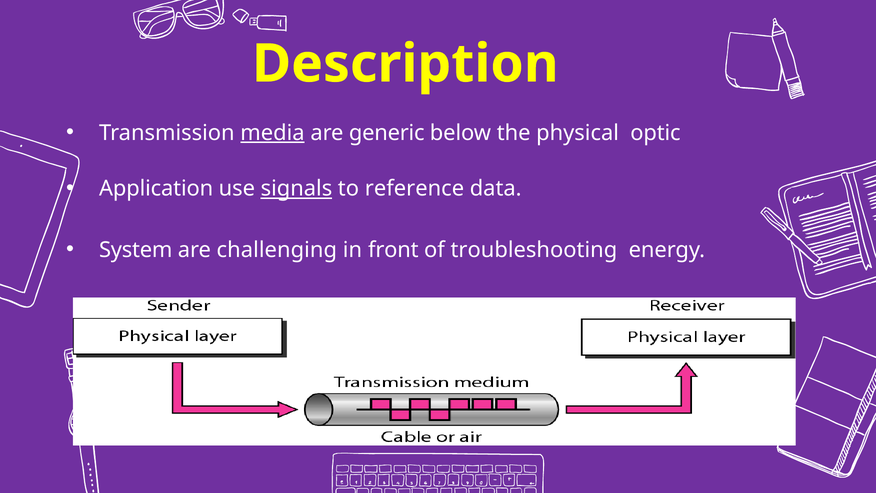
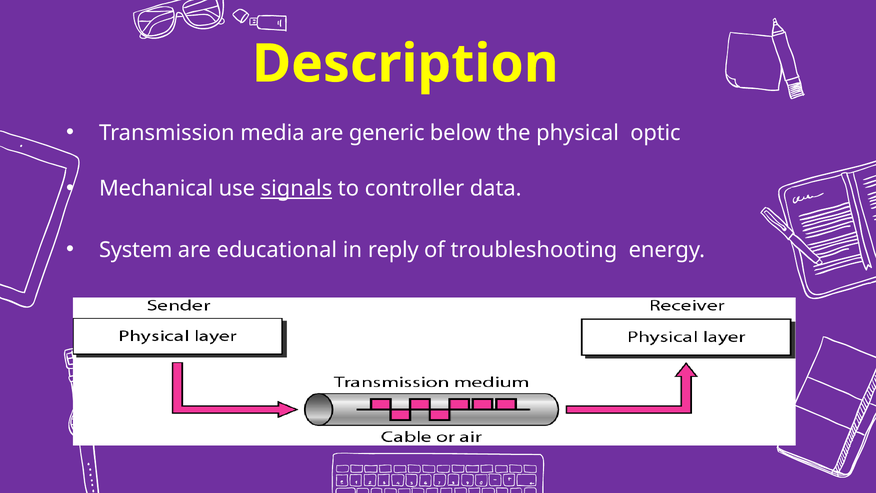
media underline: present -> none
Application: Application -> Mechanical
reference: reference -> controller
challenging: challenging -> educational
front: front -> reply
